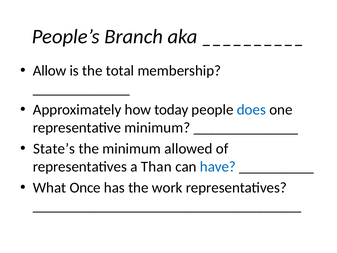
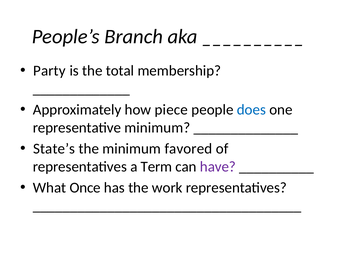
Allow: Allow -> Party
today: today -> piece
allowed: allowed -> favored
Than: Than -> Term
have colour: blue -> purple
